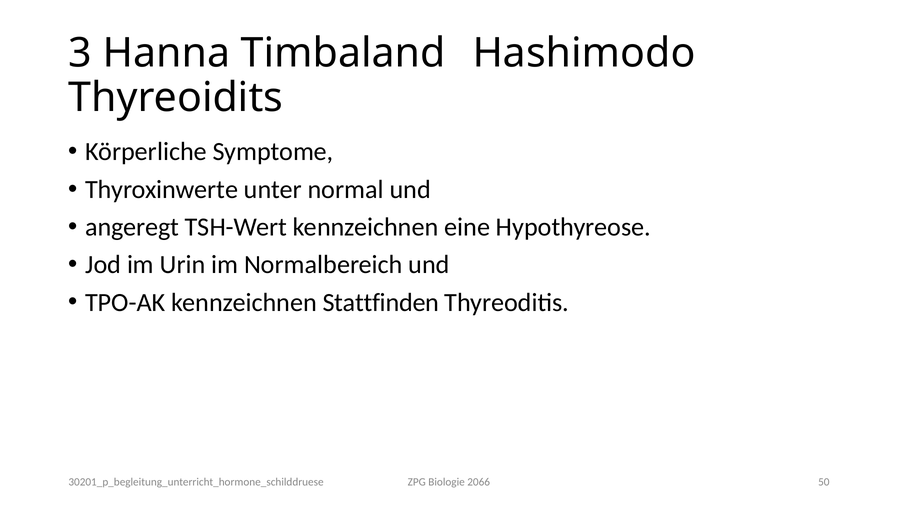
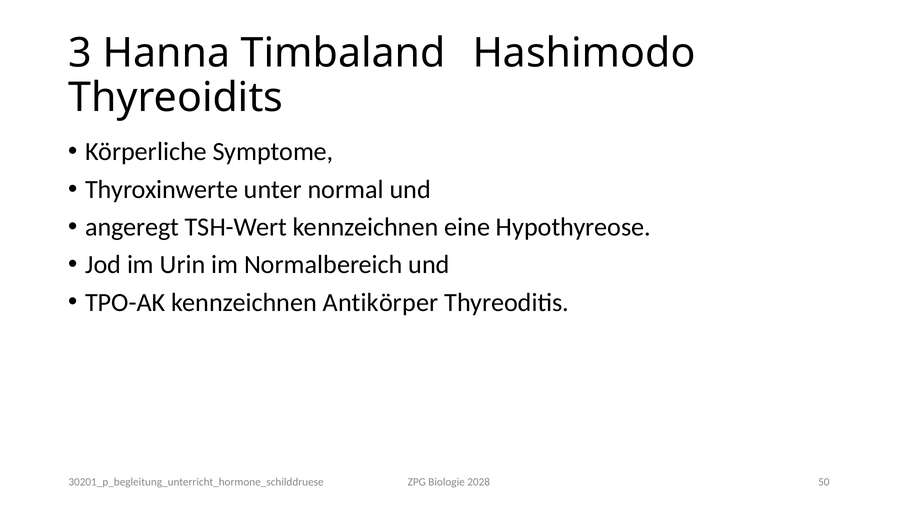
Stattfinden: Stattfinden -> Antikörper
2066: 2066 -> 2028
